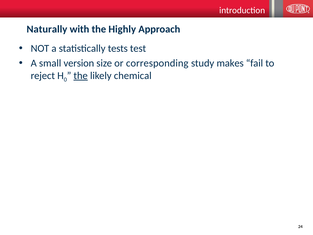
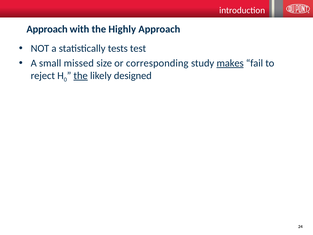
Naturally at (47, 29): Naturally -> Approach
version: version -> missed
makes underline: none -> present
chemical: chemical -> designed
